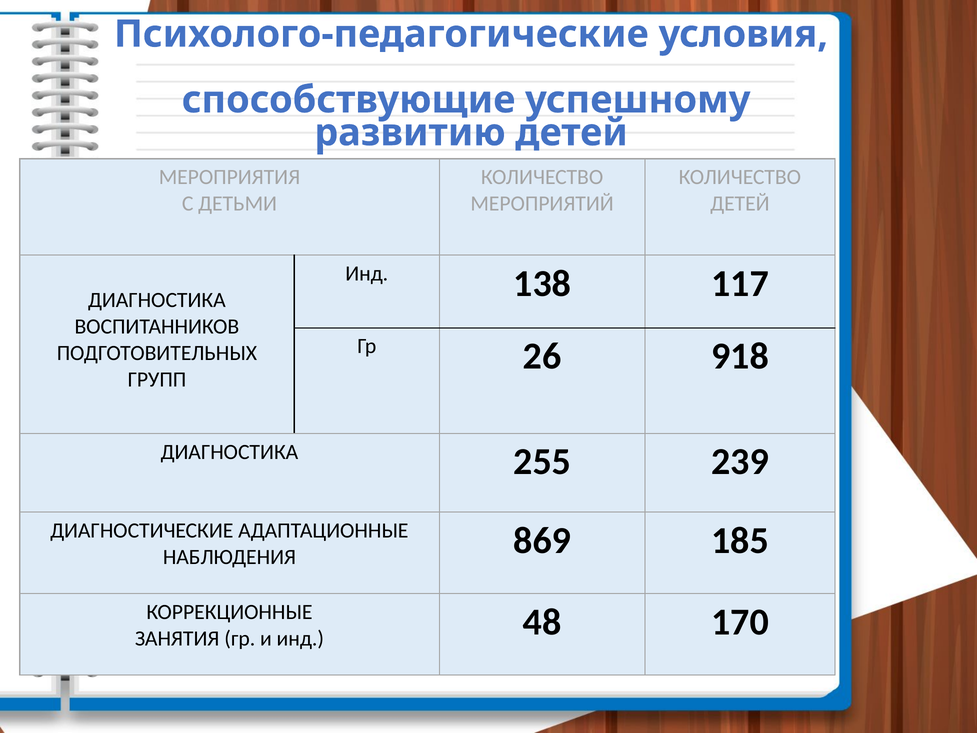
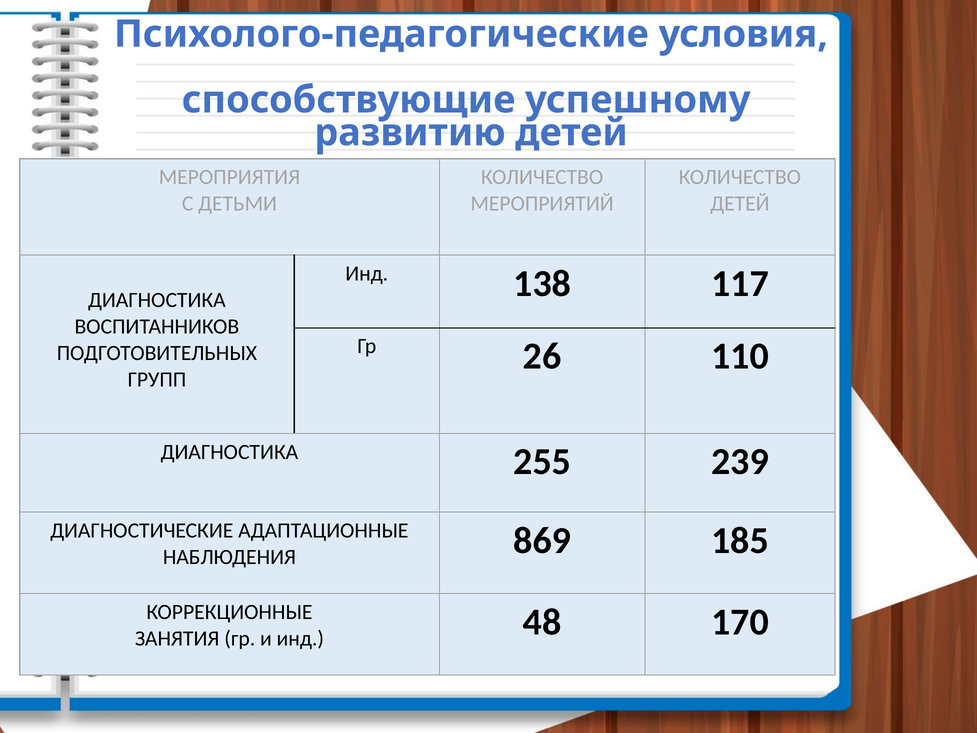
918: 918 -> 110
